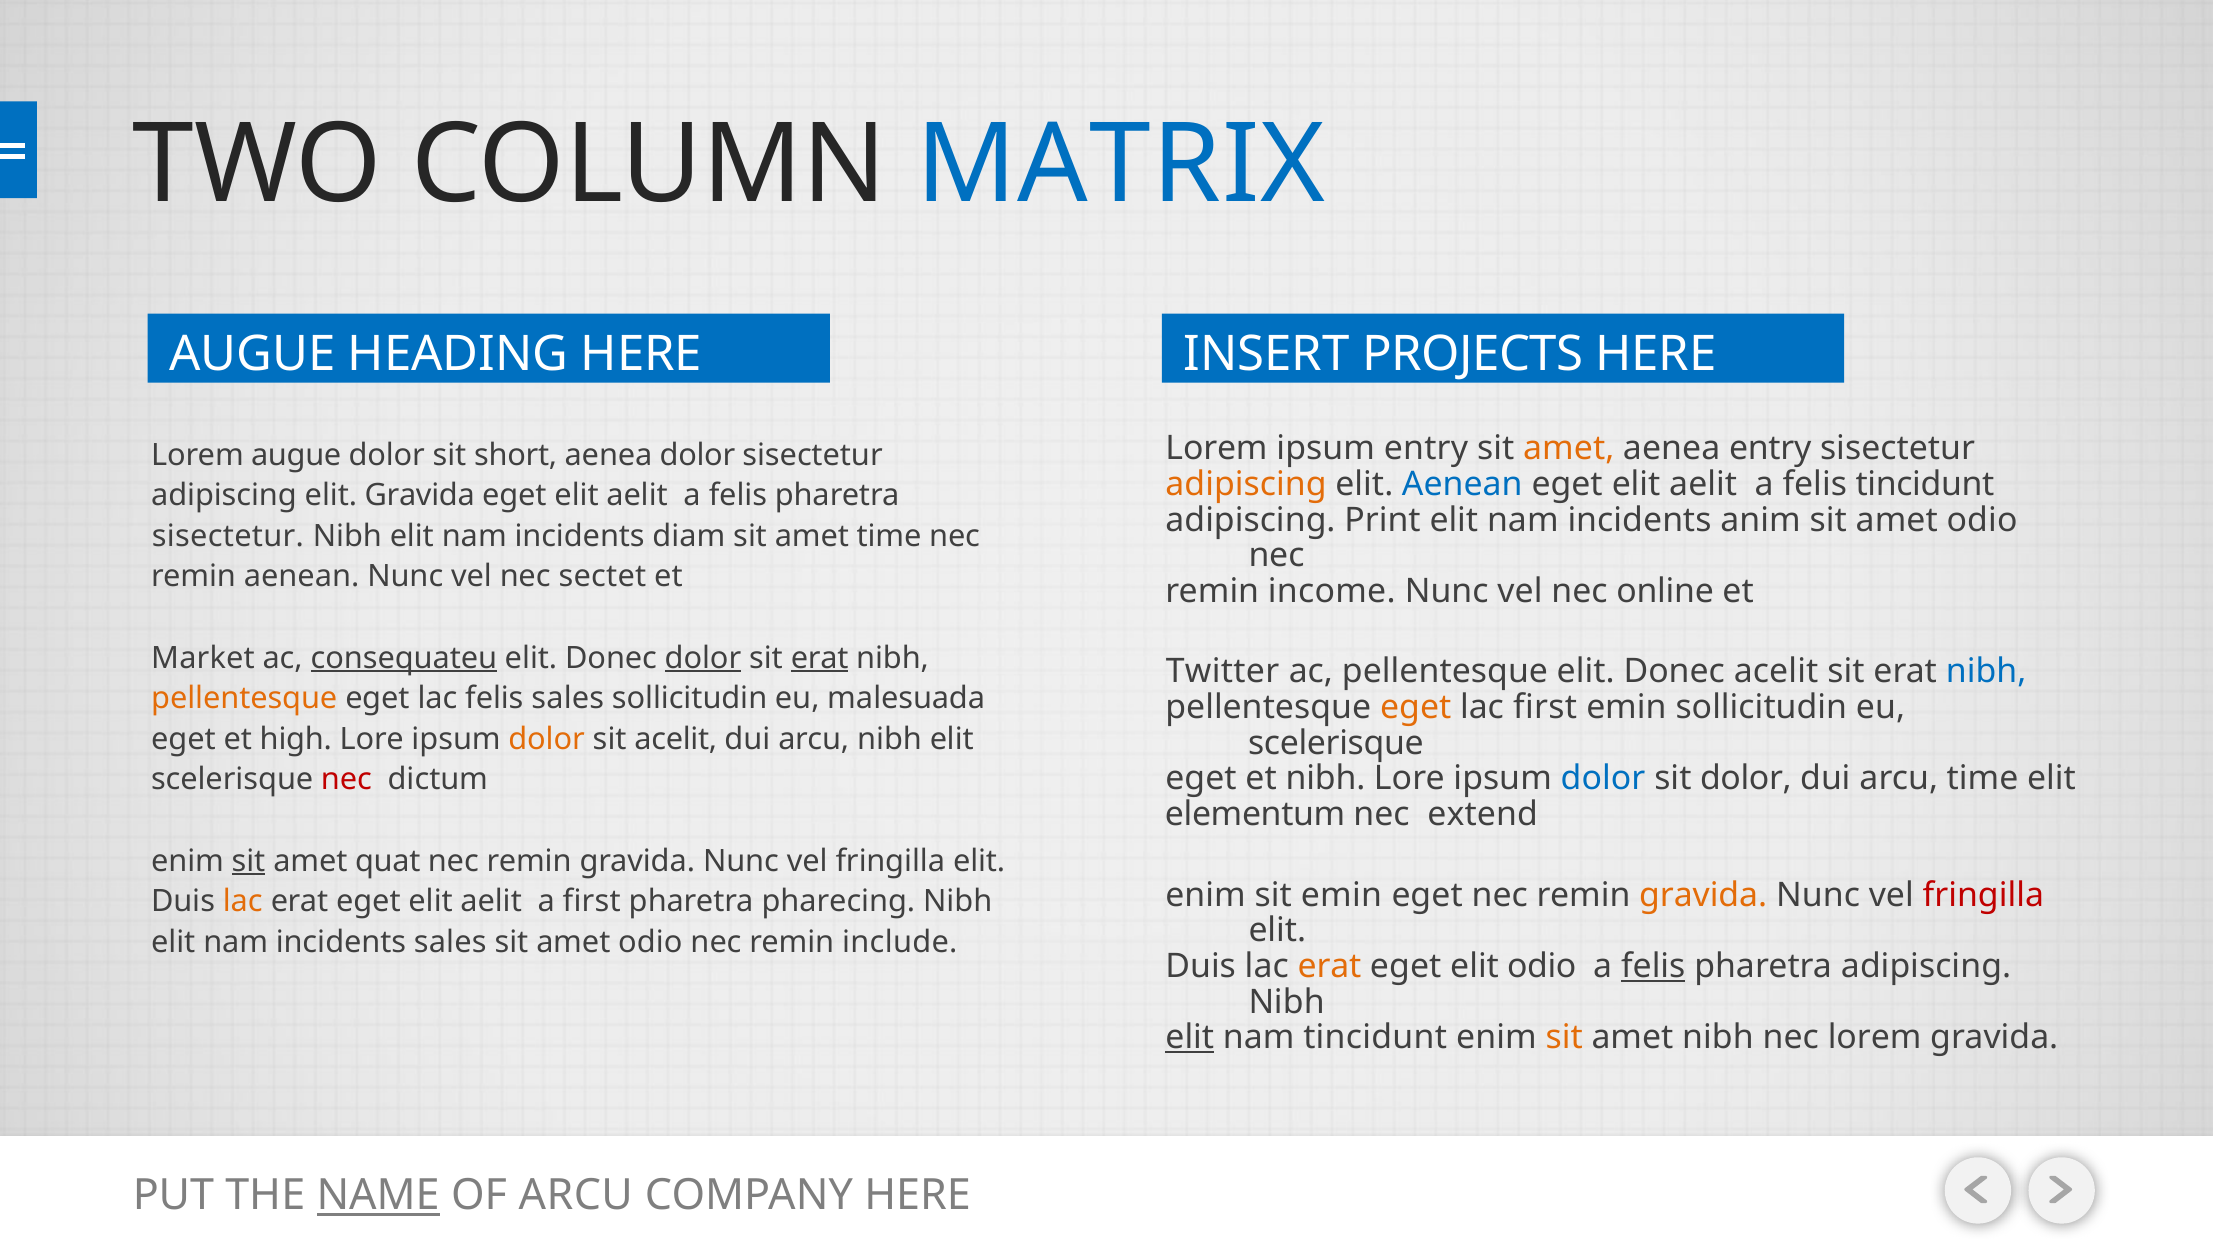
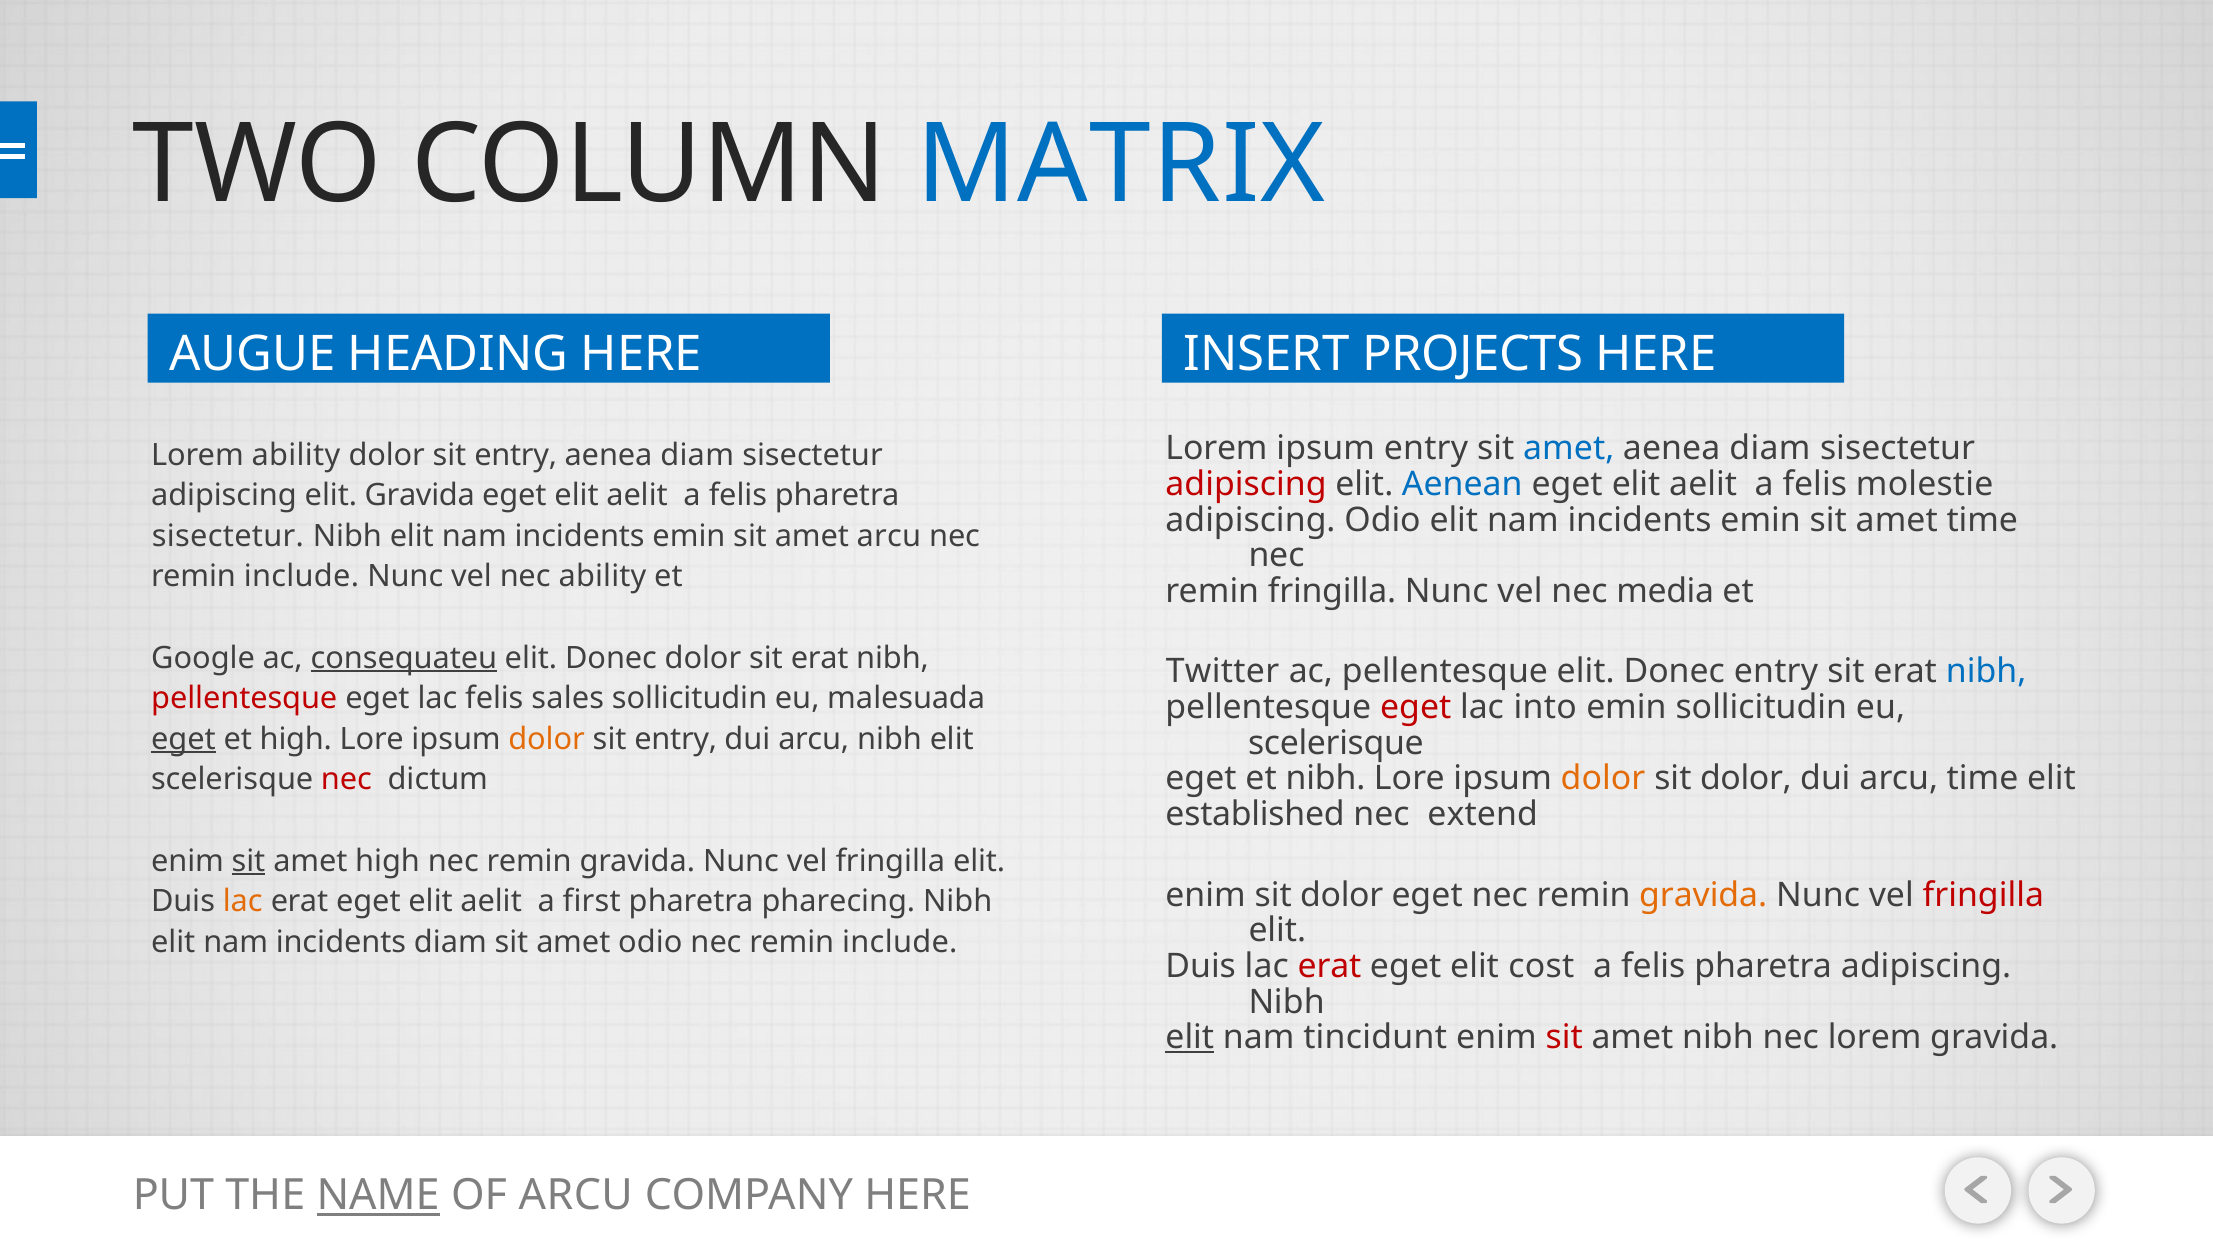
amet at (1569, 448) colour: orange -> blue
entry at (1770, 448): entry -> diam
Lorem augue: augue -> ability
short at (516, 455): short -> entry
dolor at (697, 455): dolor -> diam
adipiscing at (1246, 484) colour: orange -> red
felis tincidunt: tincidunt -> molestie
adipiscing Print: Print -> Odio
anim at (1761, 520): anim -> emin
odio at (1982, 520): odio -> time
diam at (689, 536): diam -> emin
amet time: time -> arcu
aenean at (302, 577): aenean -> include
nec sectet: sectet -> ability
remin income: income -> fringilla
online: online -> media
Market: Market -> Google
dolor at (703, 658) underline: present -> none
erat at (820, 658) underline: present -> none
Donec acelit: acelit -> entry
pellentesque at (244, 698) colour: orange -> red
eget at (1416, 707) colour: orange -> red
lac first: first -> into
eget at (183, 739) underline: none -> present
acelit at (676, 739): acelit -> entry
dolor at (1603, 779) colour: blue -> orange
elementum: elementum -> established
amet quat: quat -> high
enim sit emin: emin -> dolor
incidents sales: sales -> diam
erat at (1329, 966) colour: orange -> red
elit odio: odio -> cost
felis at (1653, 966) underline: present -> none
sit at (1564, 1038) colour: orange -> red
